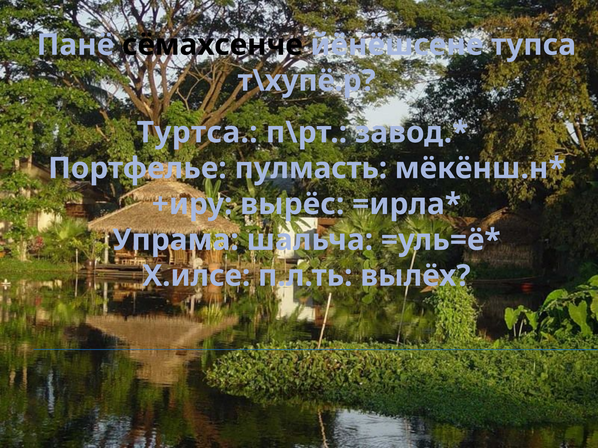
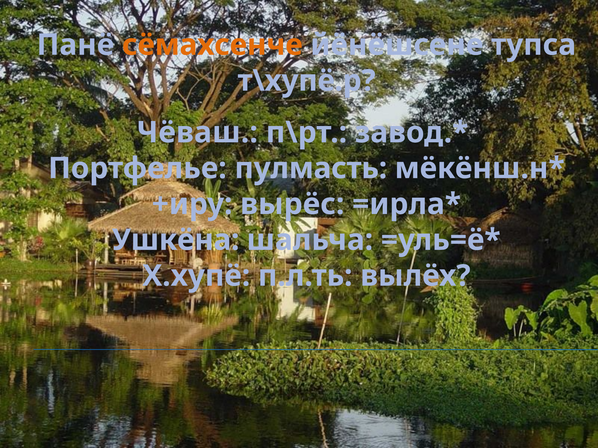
сёмахсенче colour: black -> orange
Туртса: Туртса -> Чёваш
Упрама: Упрама -> Ушкёна
Х.илсе: Х.илсе -> Х.хупё
